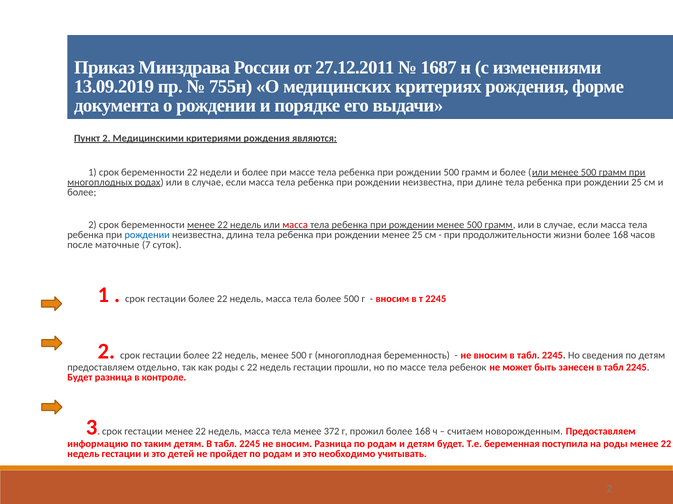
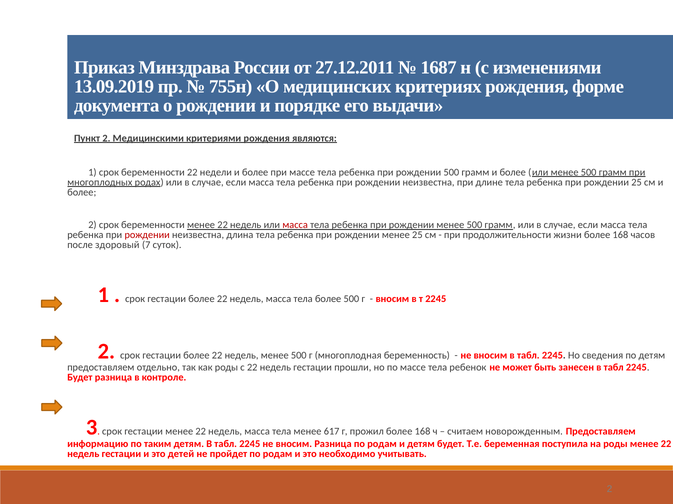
рождении at (147, 235) colour: blue -> red
маточные: маточные -> здоровый
372: 372 -> 617
